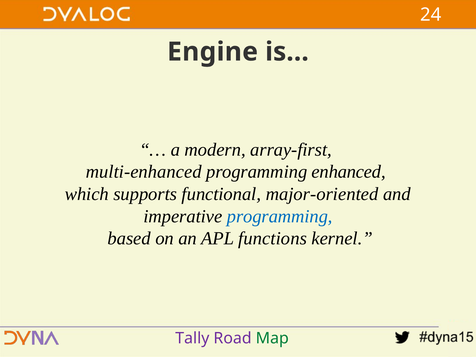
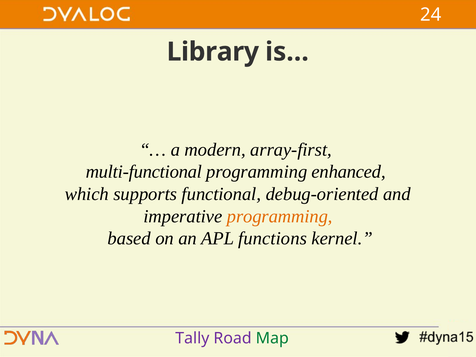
Engine: Engine -> Library
multi-enhanced: multi-enhanced -> multi-functional
major-oriented: major-oriented -> debug-oriented
programming at (280, 216) colour: blue -> orange
